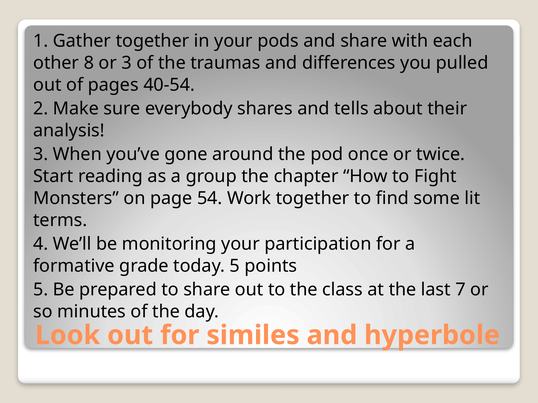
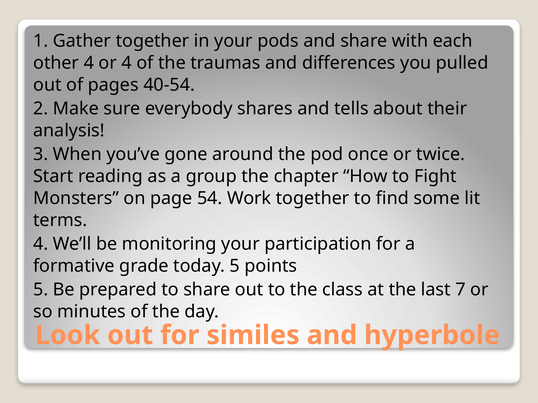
other 8: 8 -> 4
or 3: 3 -> 4
